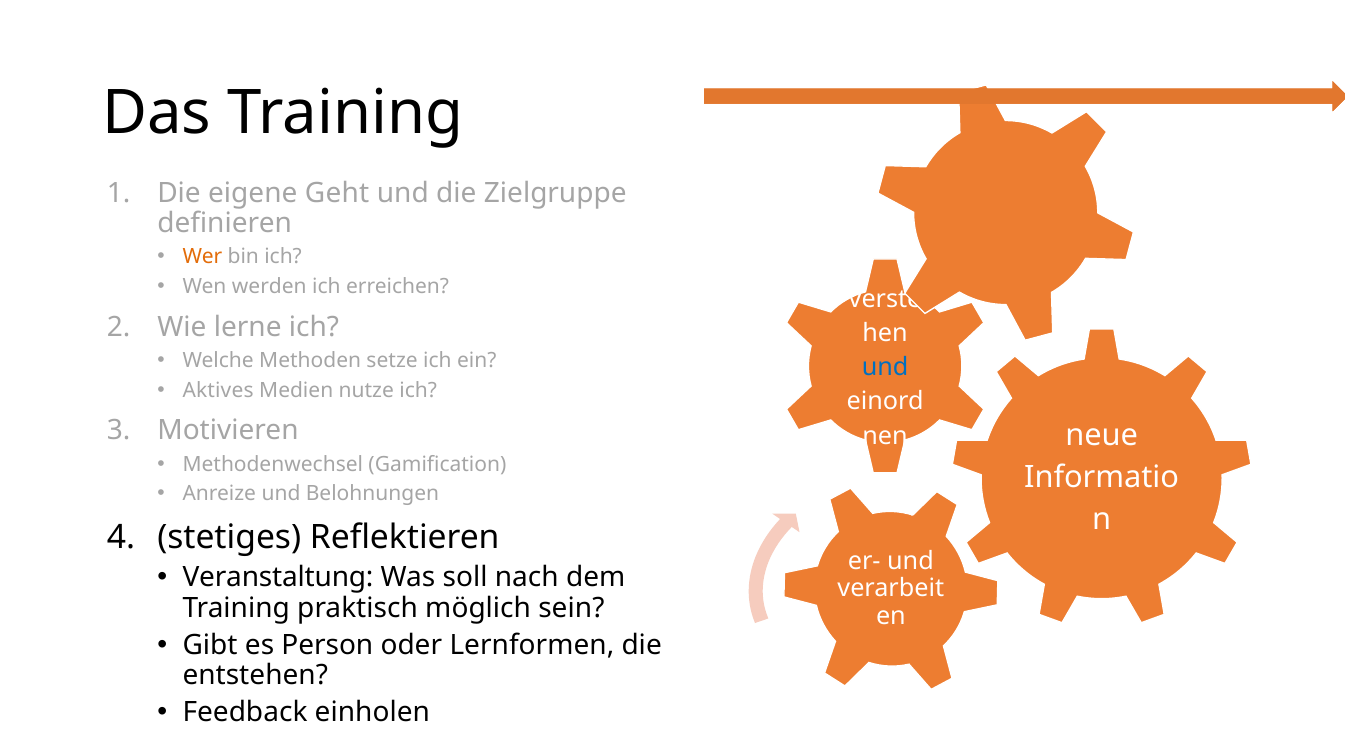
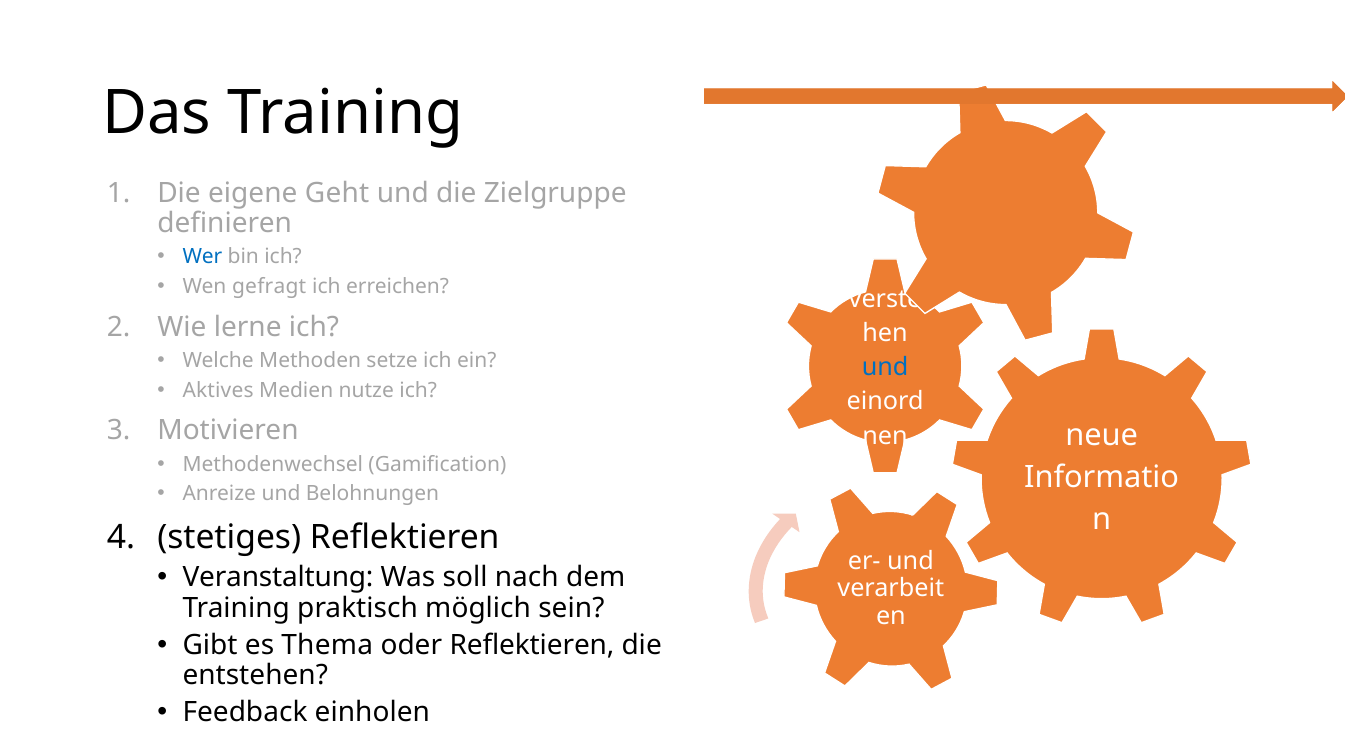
Wer colour: orange -> blue
werden: werden -> gefragt
Person: Person -> Thema
oder Lernformen: Lernformen -> Reflektieren
